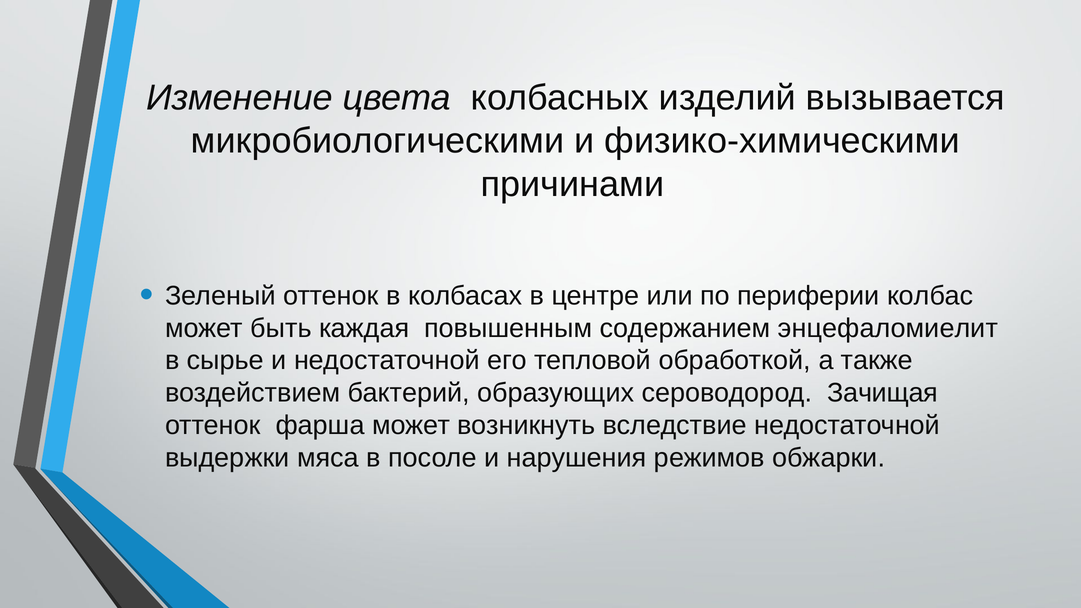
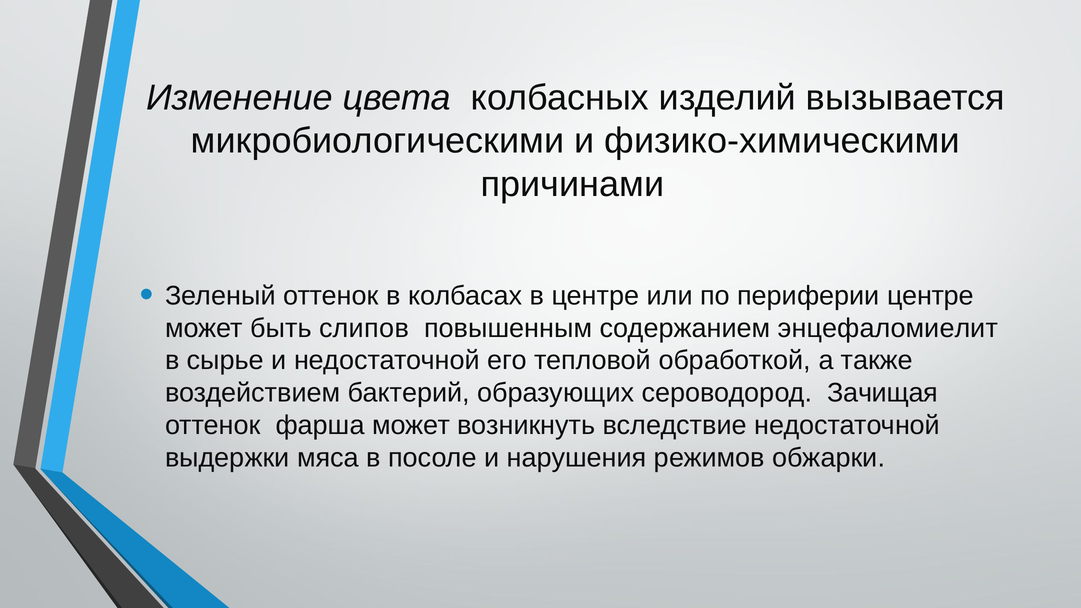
периферии колбас: колбас -> центре
каждая: каждая -> слипов
